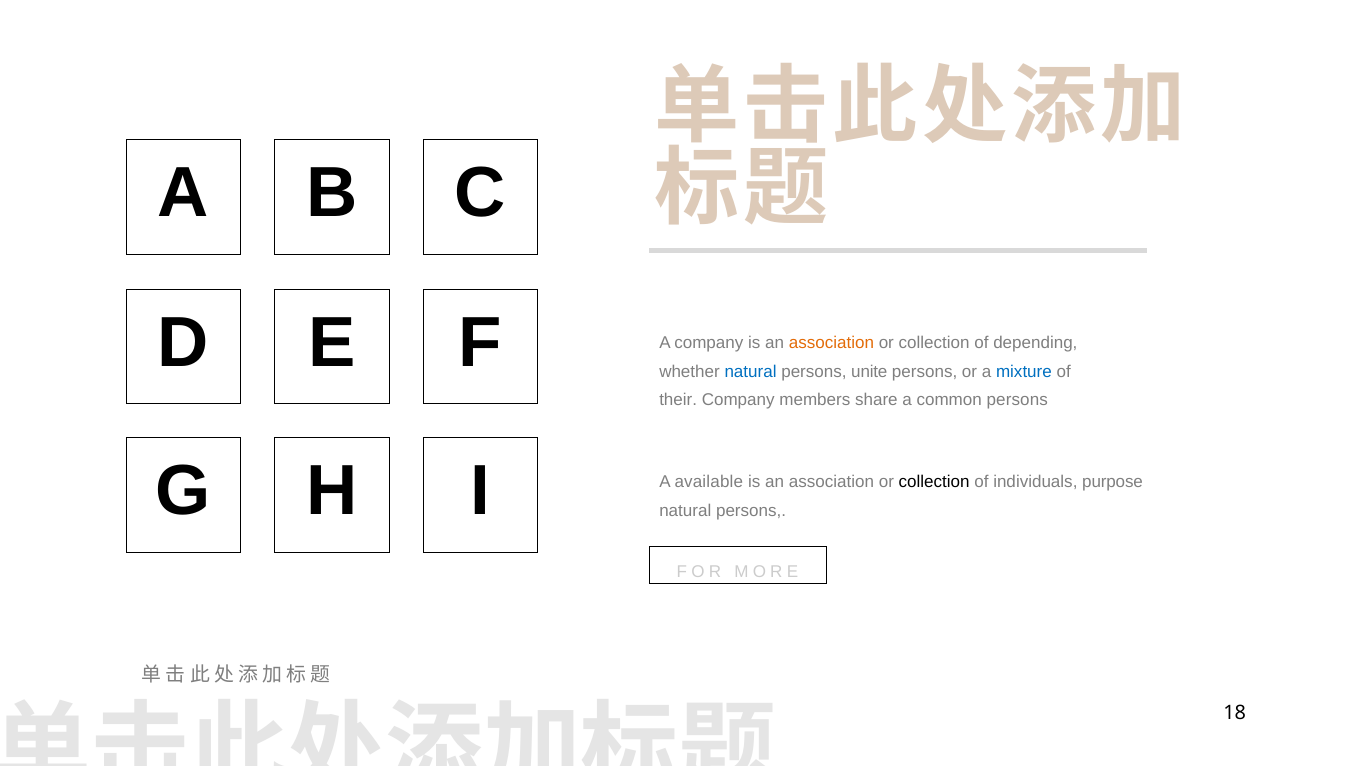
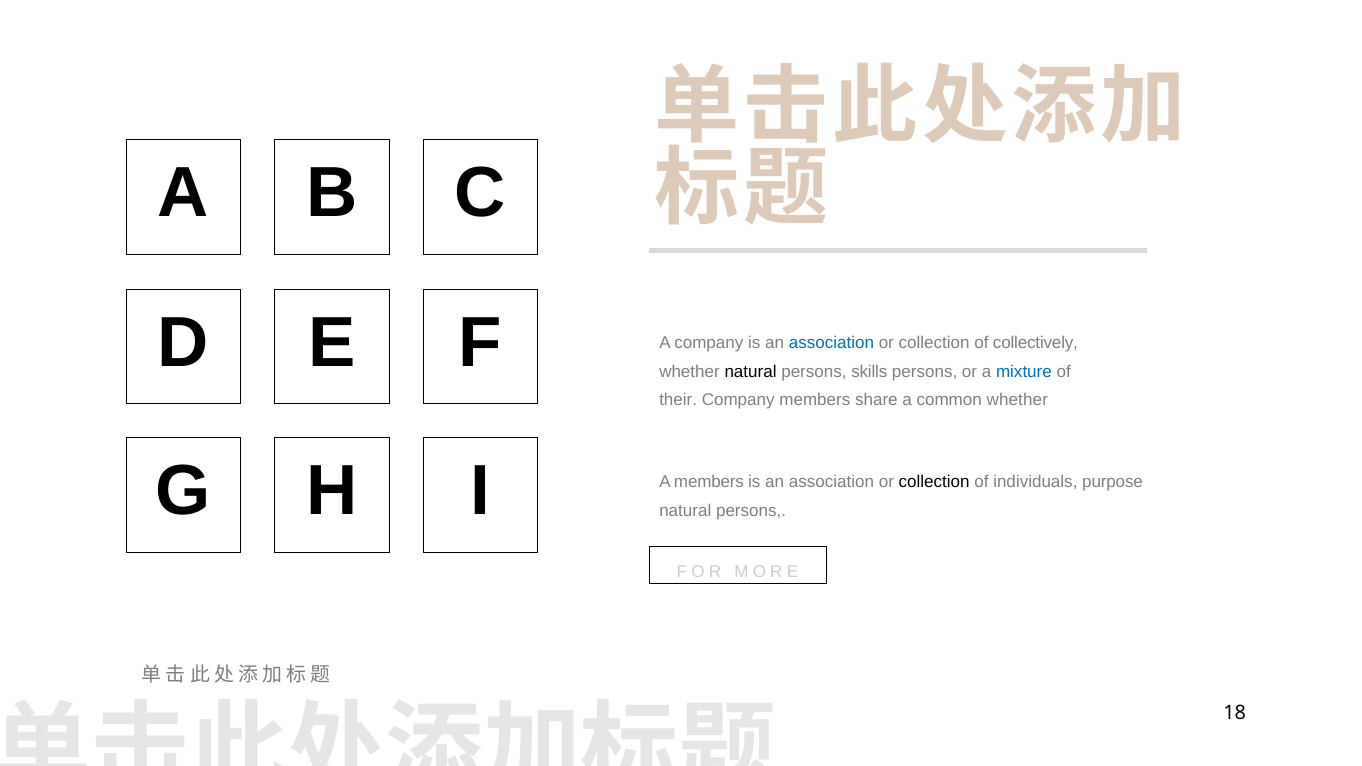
association at (831, 343) colour: orange -> blue
depending: depending -> collectively
natural at (751, 372) colour: blue -> black
unite: unite -> skills
common persons: persons -> whether
A available: available -> members
